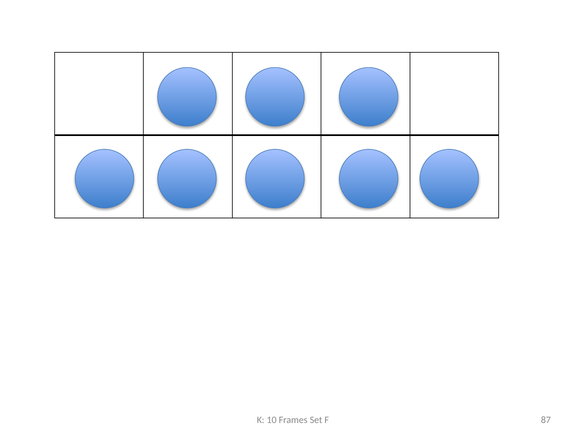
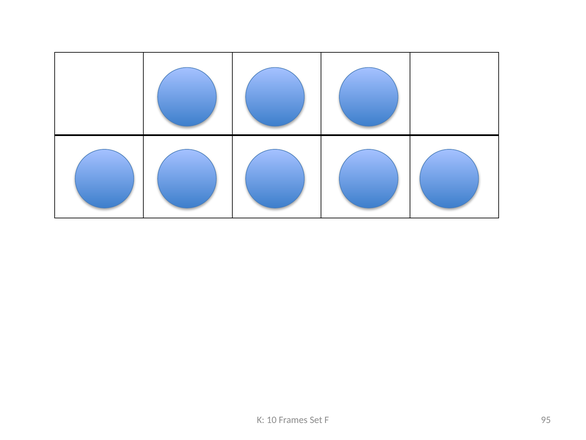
87: 87 -> 95
